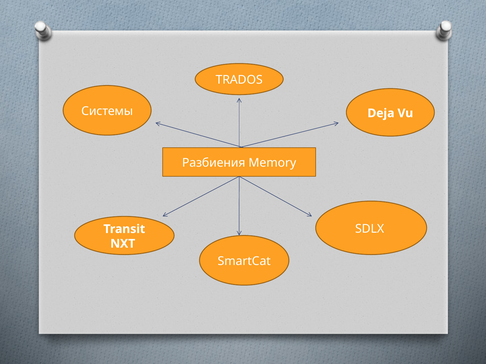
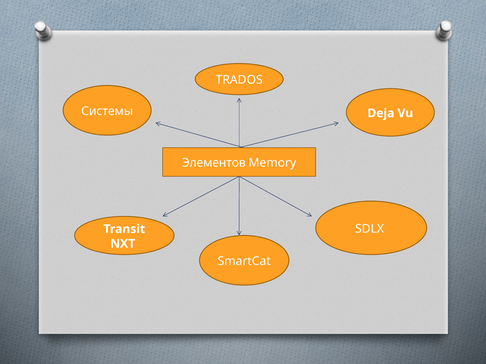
Разбиения: Разбиения -> Элементов
